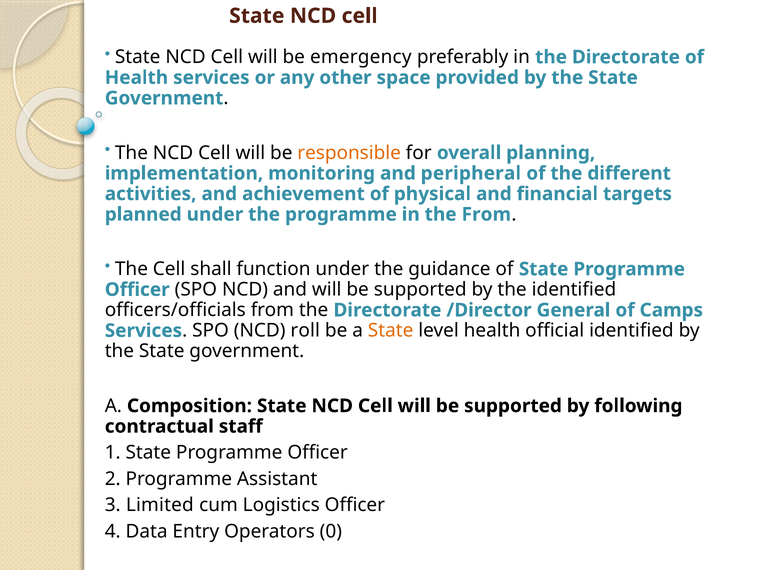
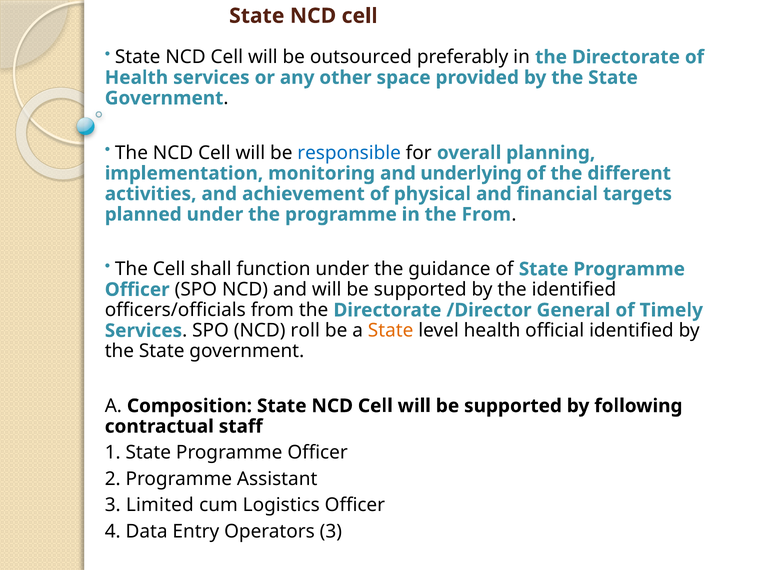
emergency: emergency -> outsourced
responsible colour: orange -> blue
peripheral: peripheral -> underlying
Camps: Camps -> Timely
Operators 0: 0 -> 3
